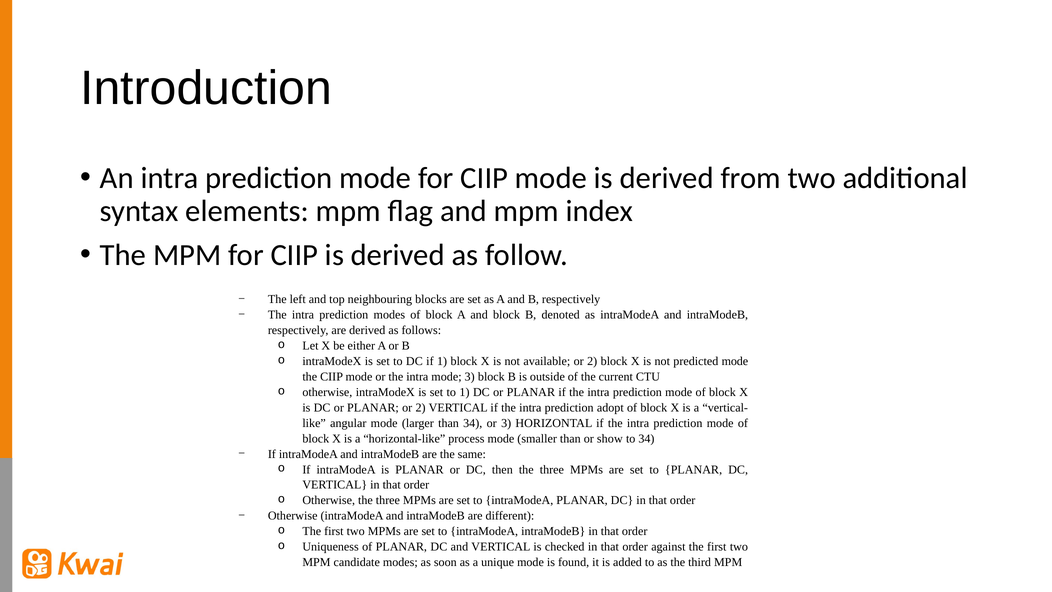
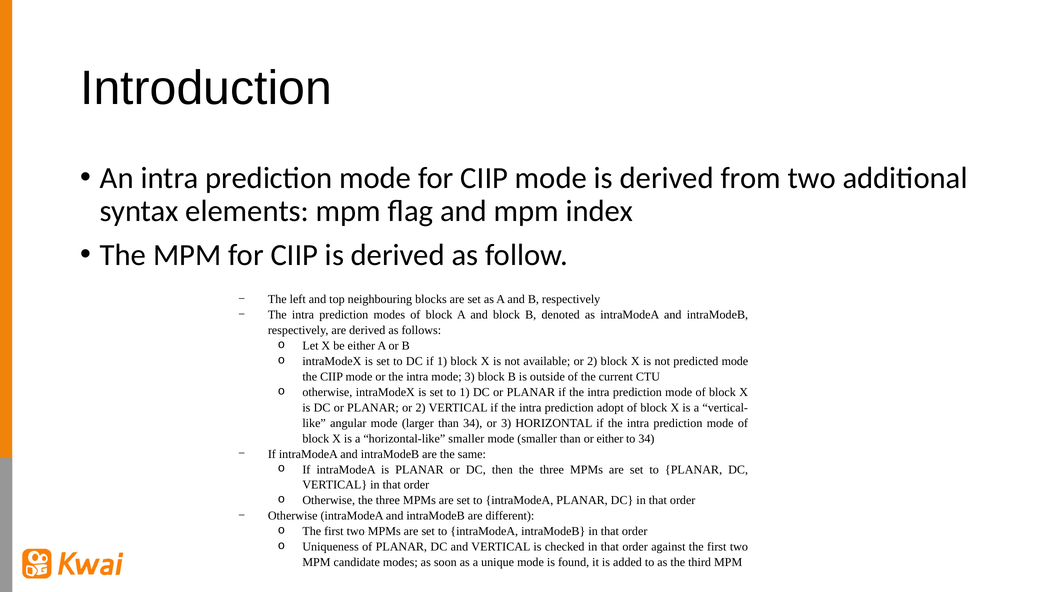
horizontal-like process: process -> smaller
or show: show -> either
